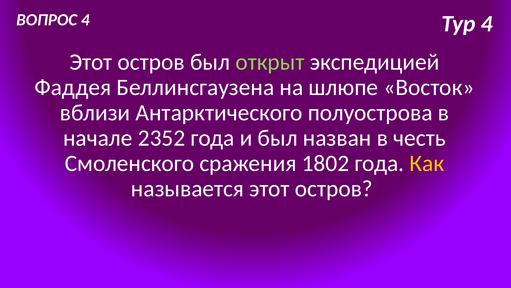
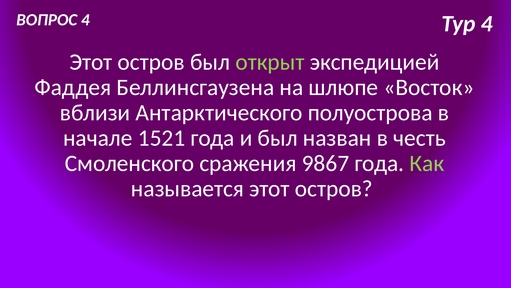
2352: 2352 -> 1521
1802: 1802 -> 9867
Как colour: yellow -> light green
